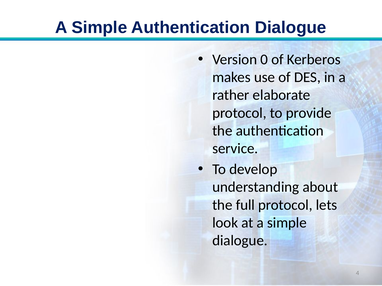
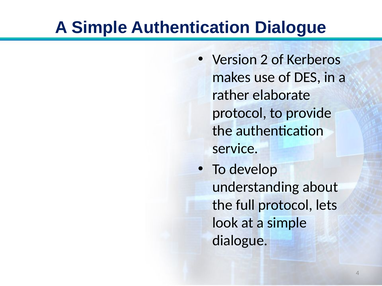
0: 0 -> 2
